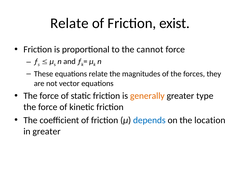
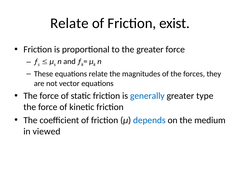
the cannot: cannot -> greater
generally colour: orange -> blue
location: location -> medium
in greater: greater -> viewed
